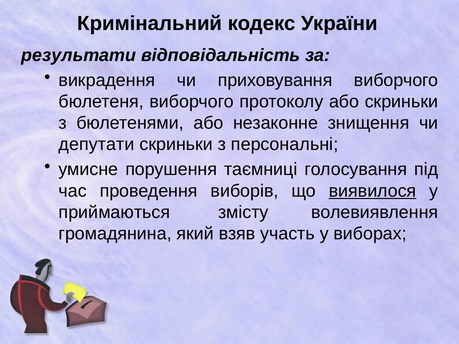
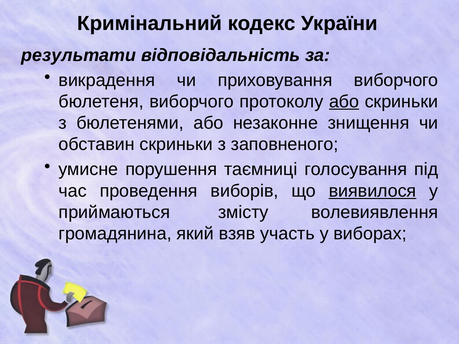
або at (344, 102) underline: none -> present
депутати: депутати -> обставин
персональні: персональні -> заповненого
